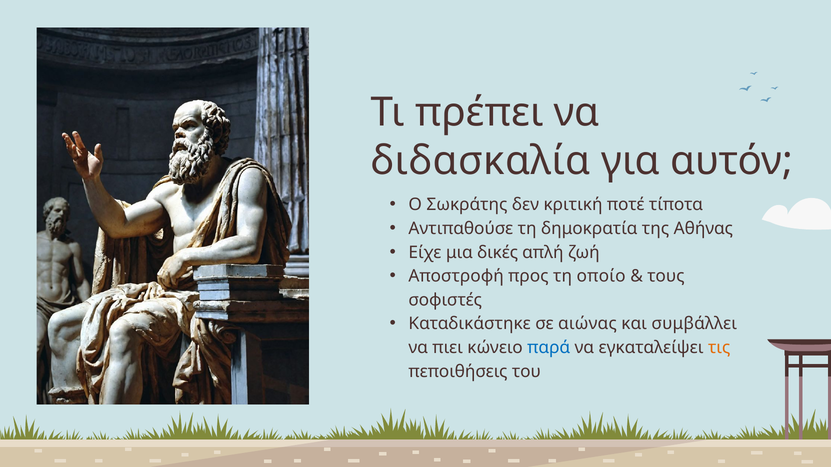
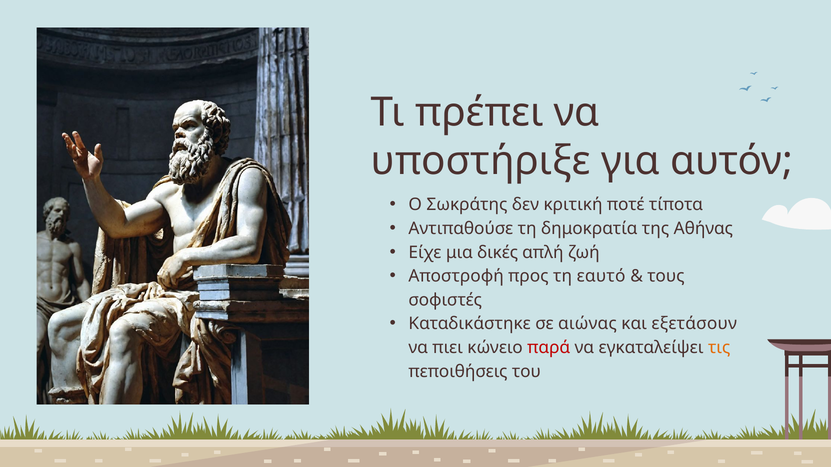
διδασκαλία: διδασκαλία -> υποστήριξε
οποίο: οποίο -> εαυτό
συμβάλλει: συμβάλλει -> εξετάσουν
παρά colour: blue -> red
